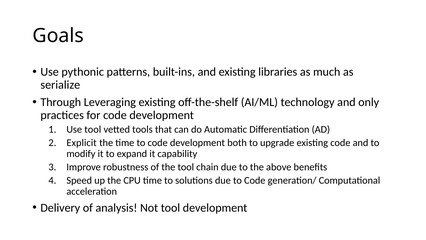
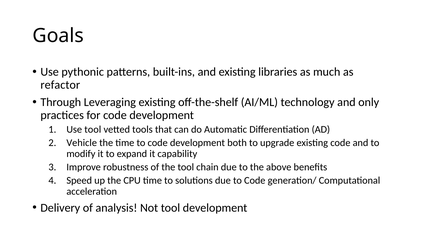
serialize: serialize -> refactor
Explicit: Explicit -> Vehicle
